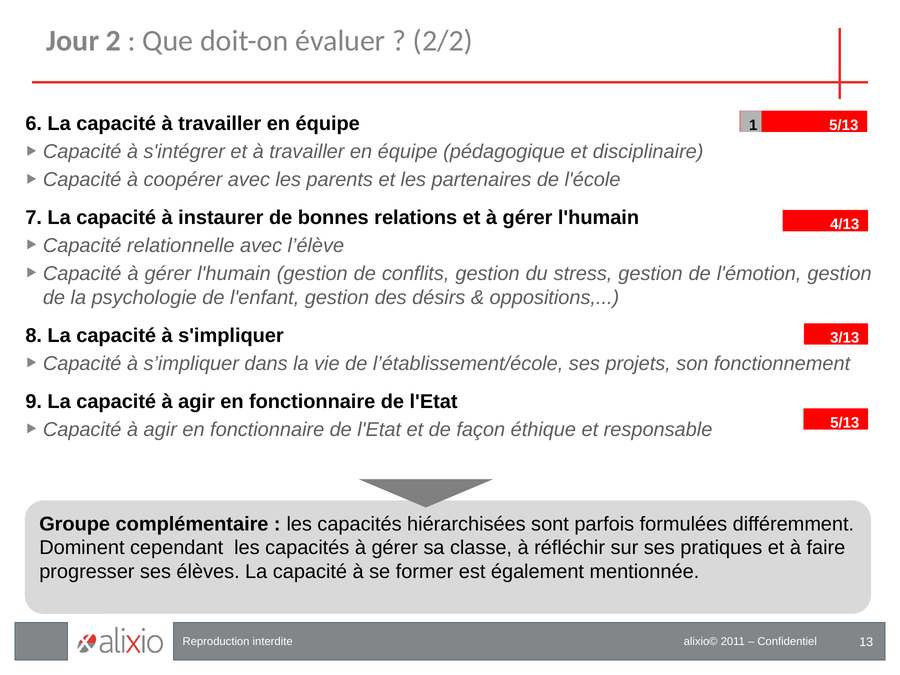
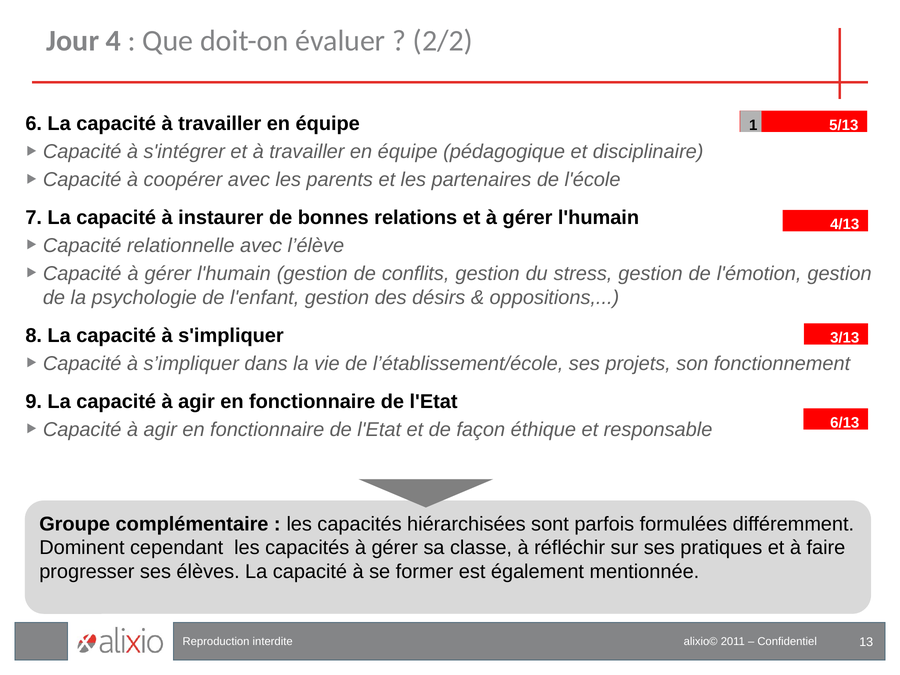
2: 2 -> 4
5/13 at (845, 423): 5/13 -> 6/13
